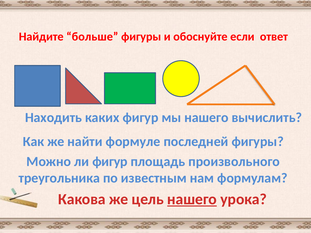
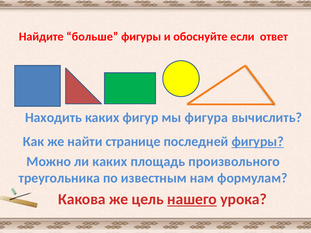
мы нашего: нашего -> фигура
формуле: формуле -> странице
фигуры at (258, 142) underline: none -> present
ли фигур: фигур -> каких
